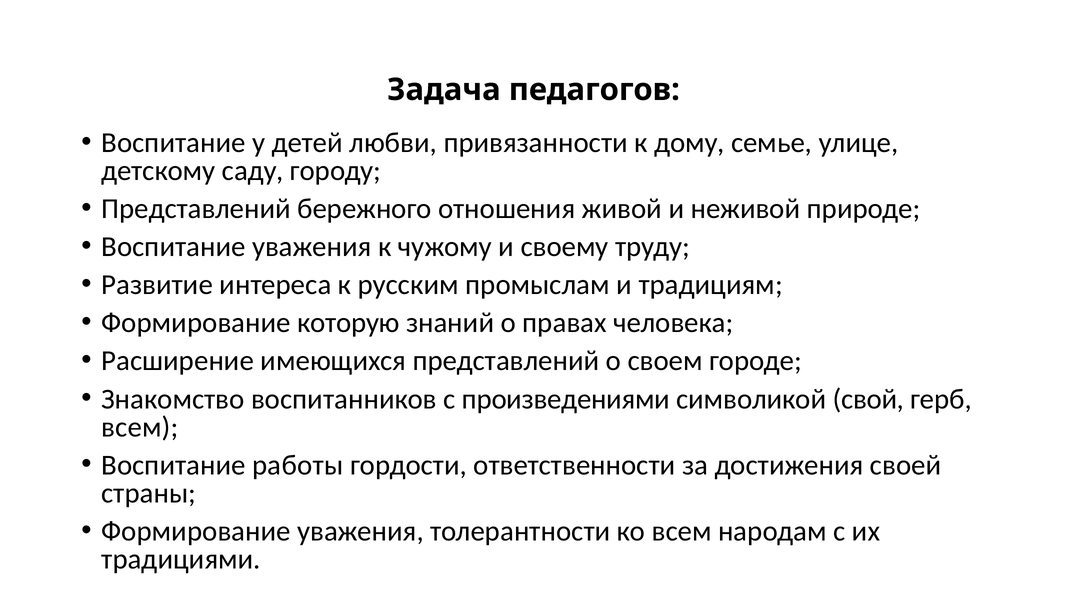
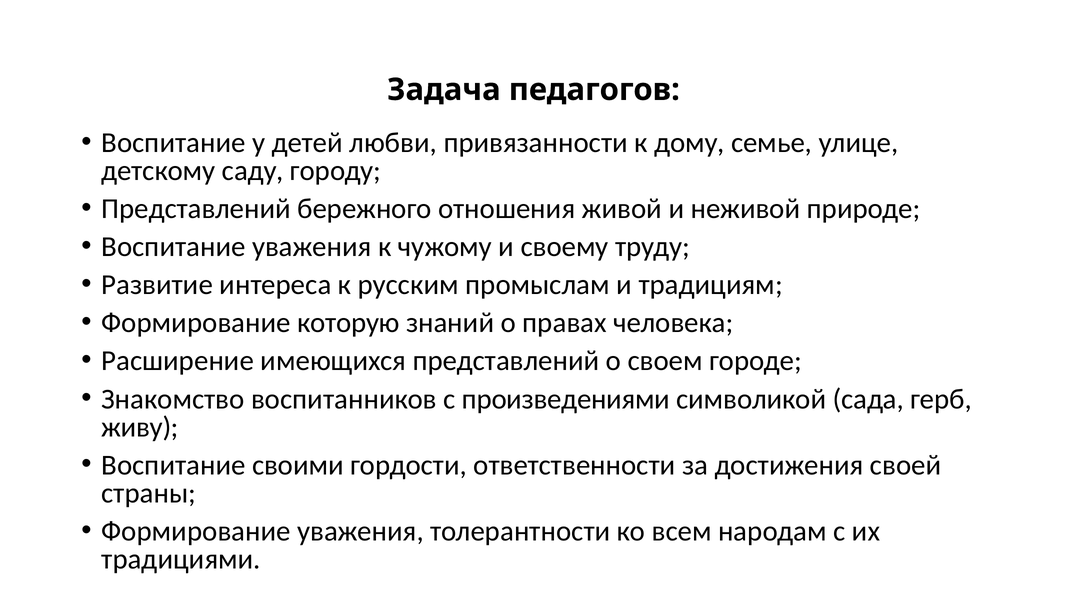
свой: свой -> сада
всем at (140, 427): всем -> живу
работы: работы -> своими
